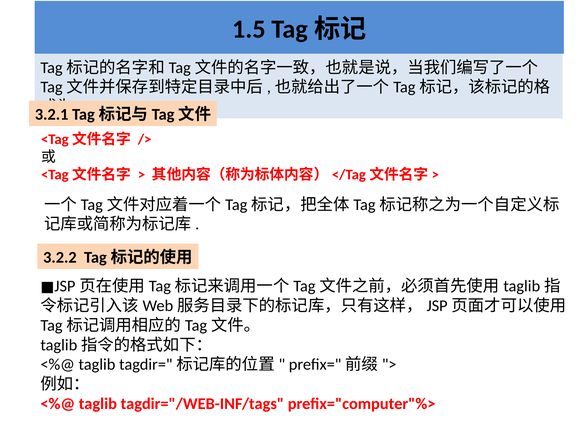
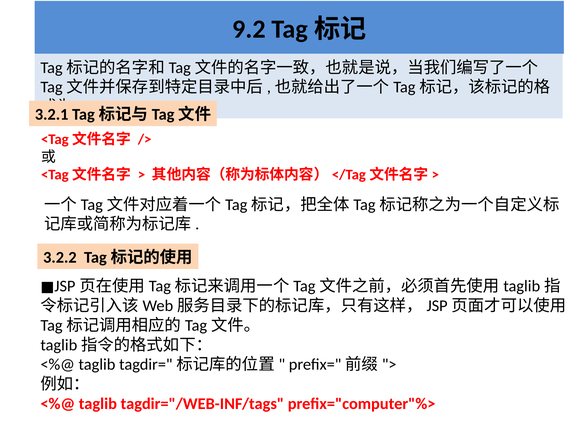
1.5: 1.5 -> 9.2
